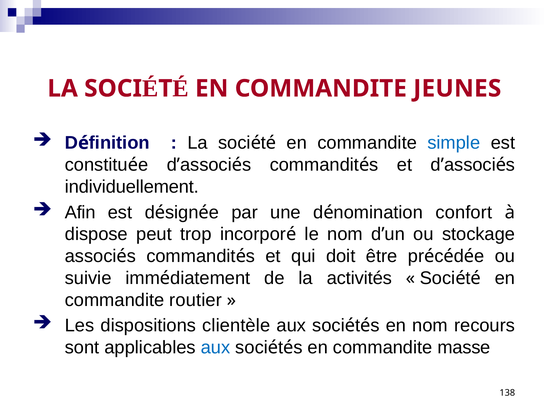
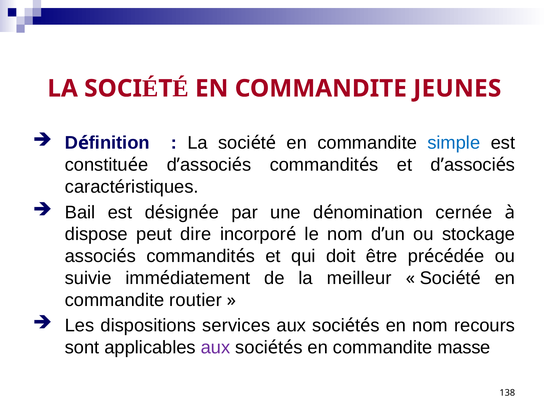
individuellement: individuellement -> caractéristiques
Afin: Afin -> Bail
confort: confort -> cernée
trop: trop -> dire
activités: activités -> meilleur
clientèle: clientèle -> services
aux at (216, 348) colour: blue -> purple
